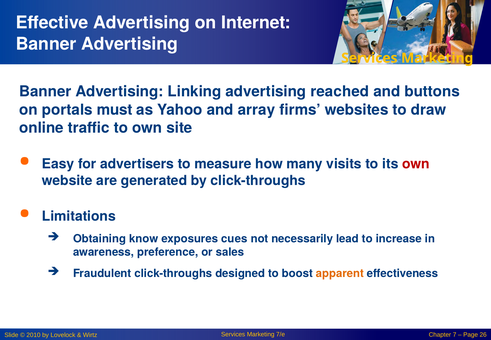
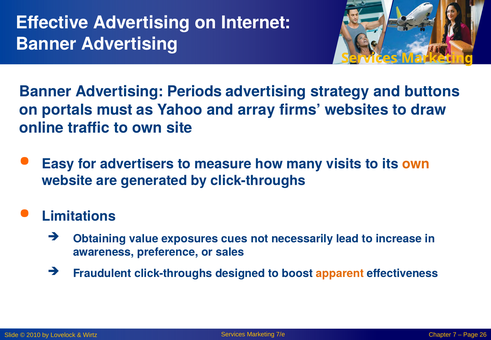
Linking: Linking -> Periods
reached: reached -> strategy
own at (416, 164) colour: red -> orange
know: know -> value
